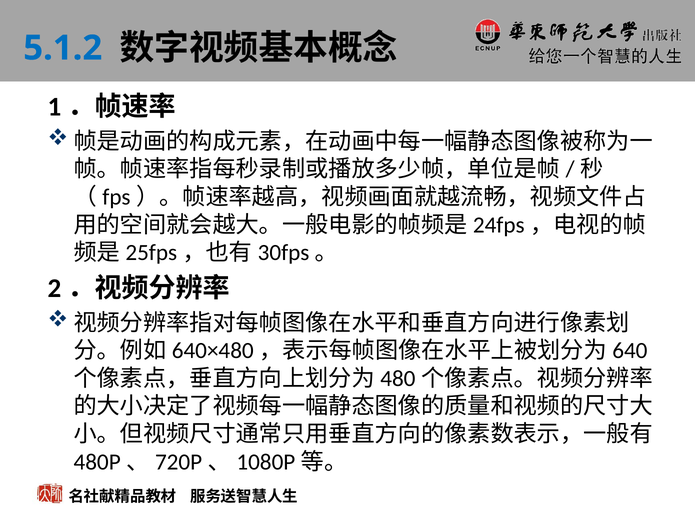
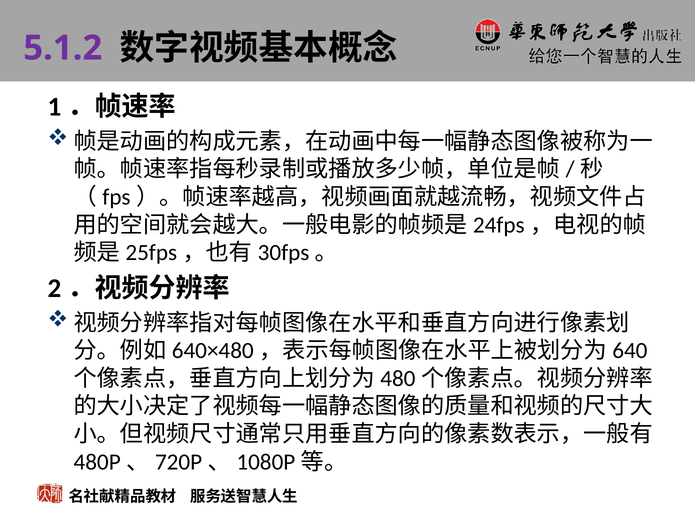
5.1.2 colour: blue -> purple
